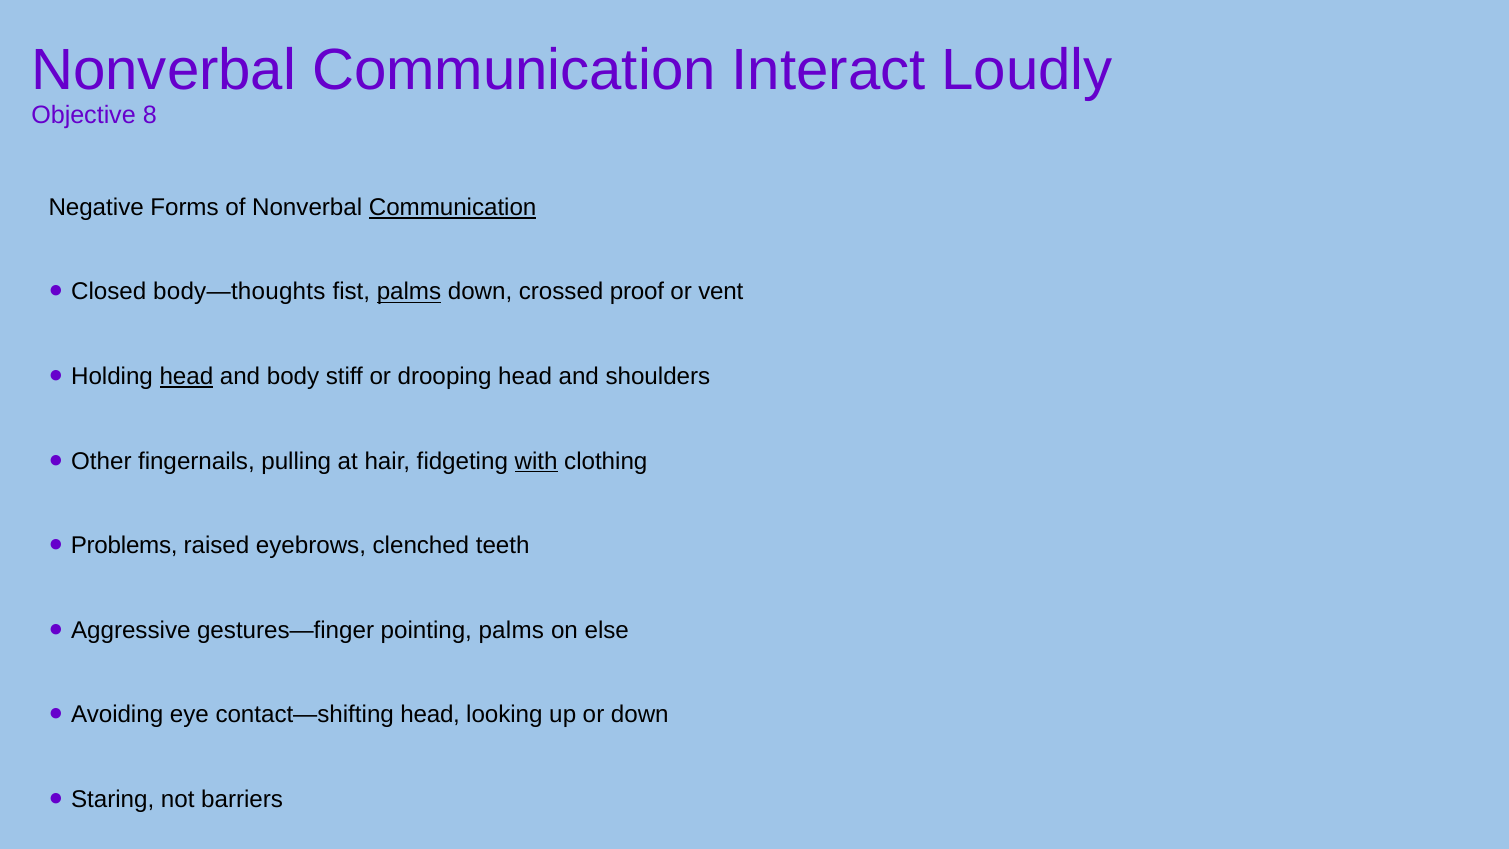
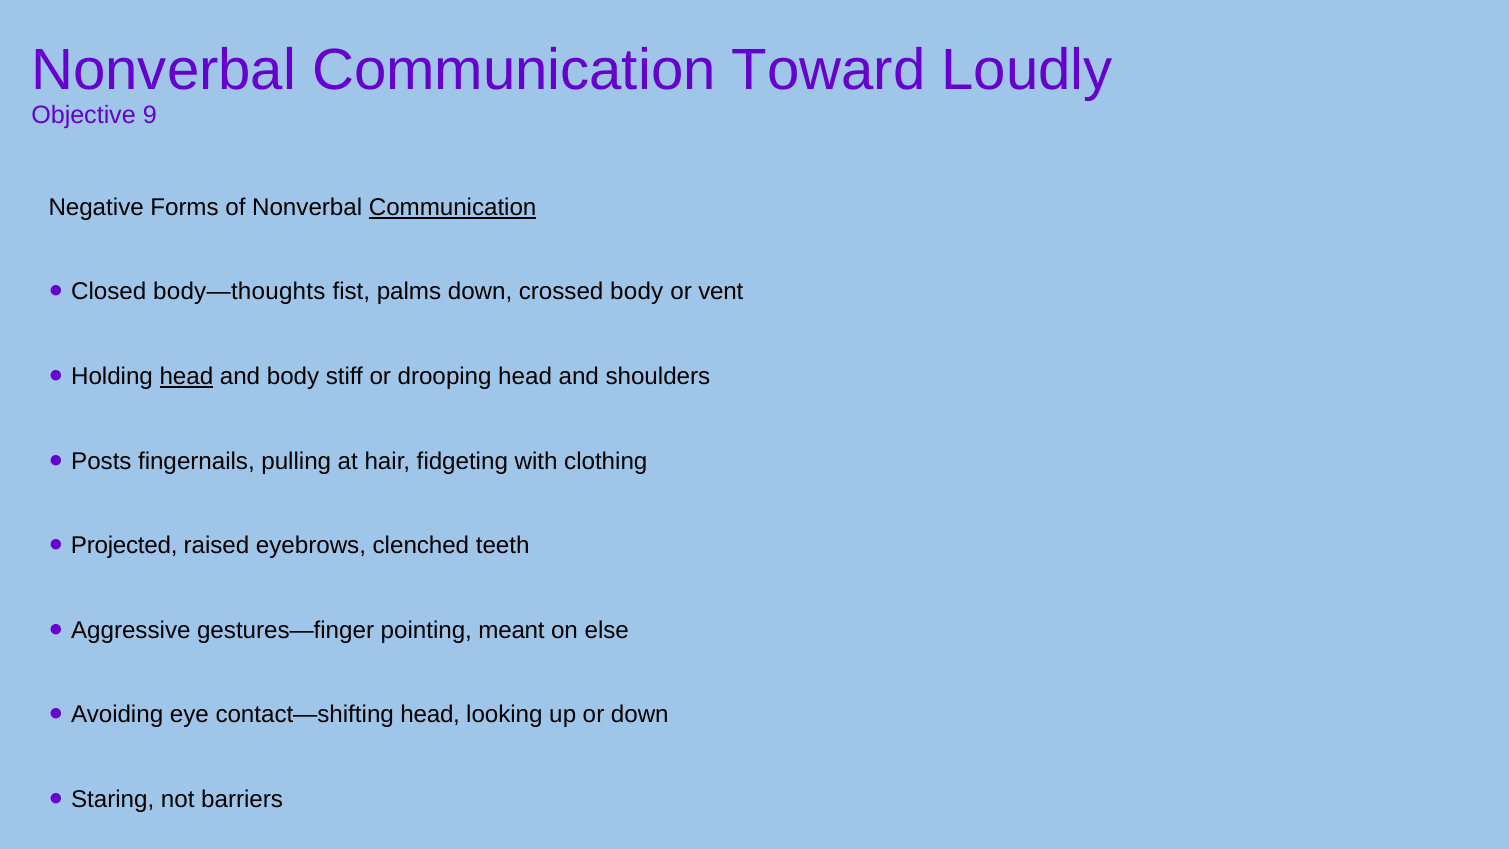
Interact: Interact -> Toward
8: 8 -> 9
palms at (409, 292) underline: present -> none
crossed proof: proof -> body
Other: Other -> Posts
with underline: present -> none
Problems: Problems -> Projected
pointing palms: palms -> meant
